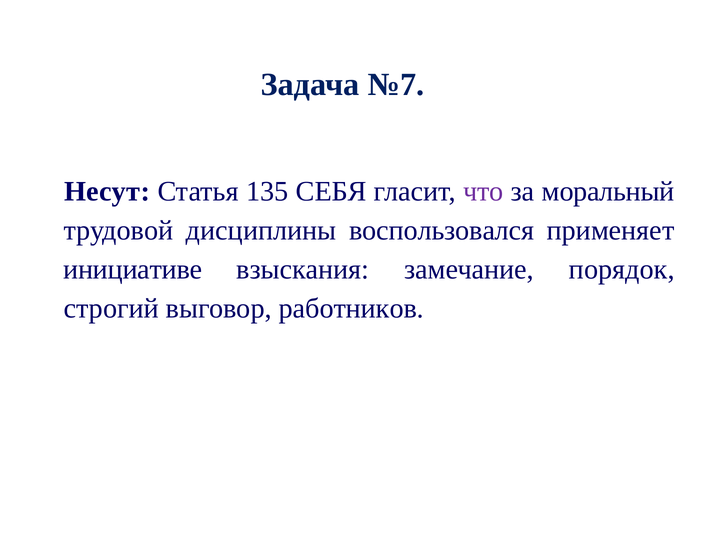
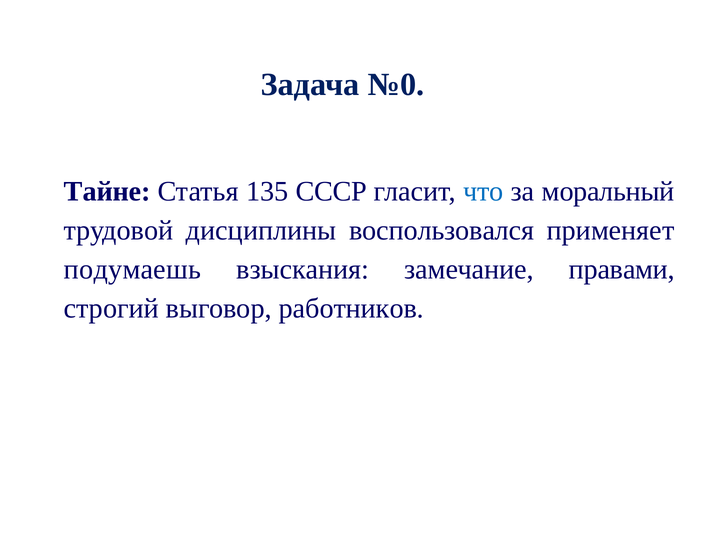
№7: №7 -> №0
Несут: Несут -> Тайне
СЕБЯ: СЕБЯ -> СССР
что colour: purple -> blue
инициативе: инициативе -> подумаешь
порядок: порядок -> правами
